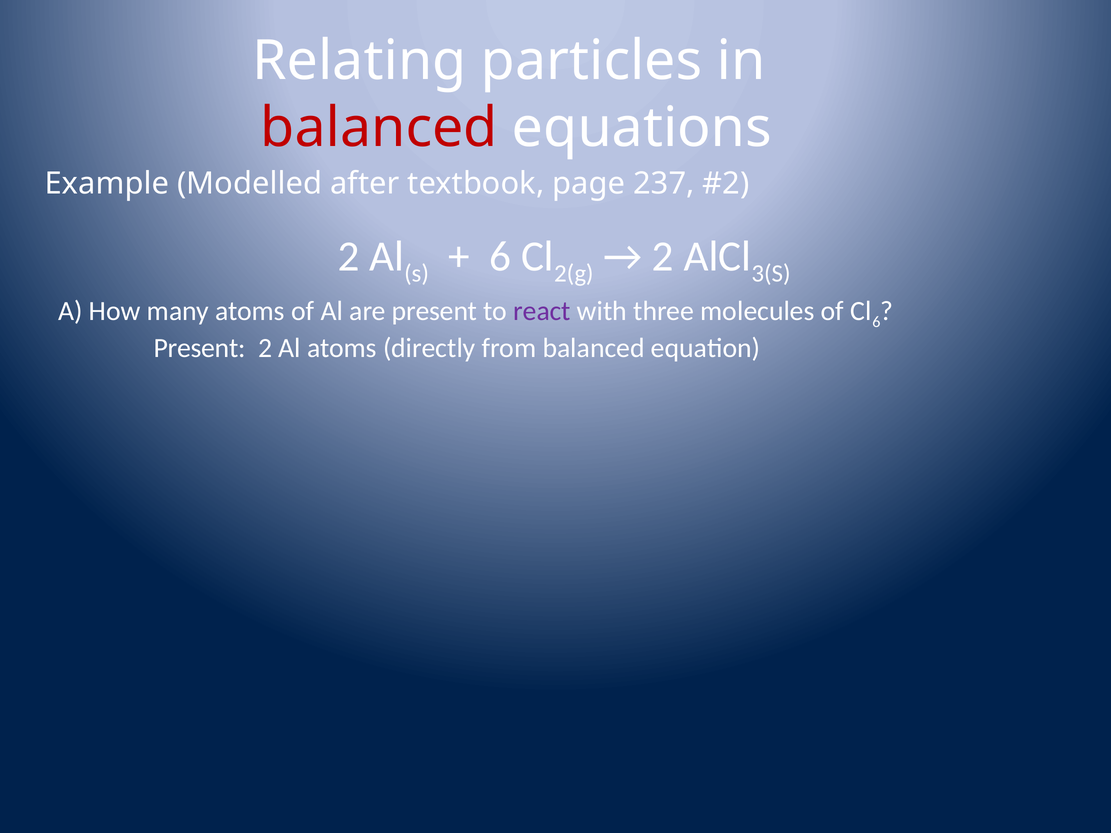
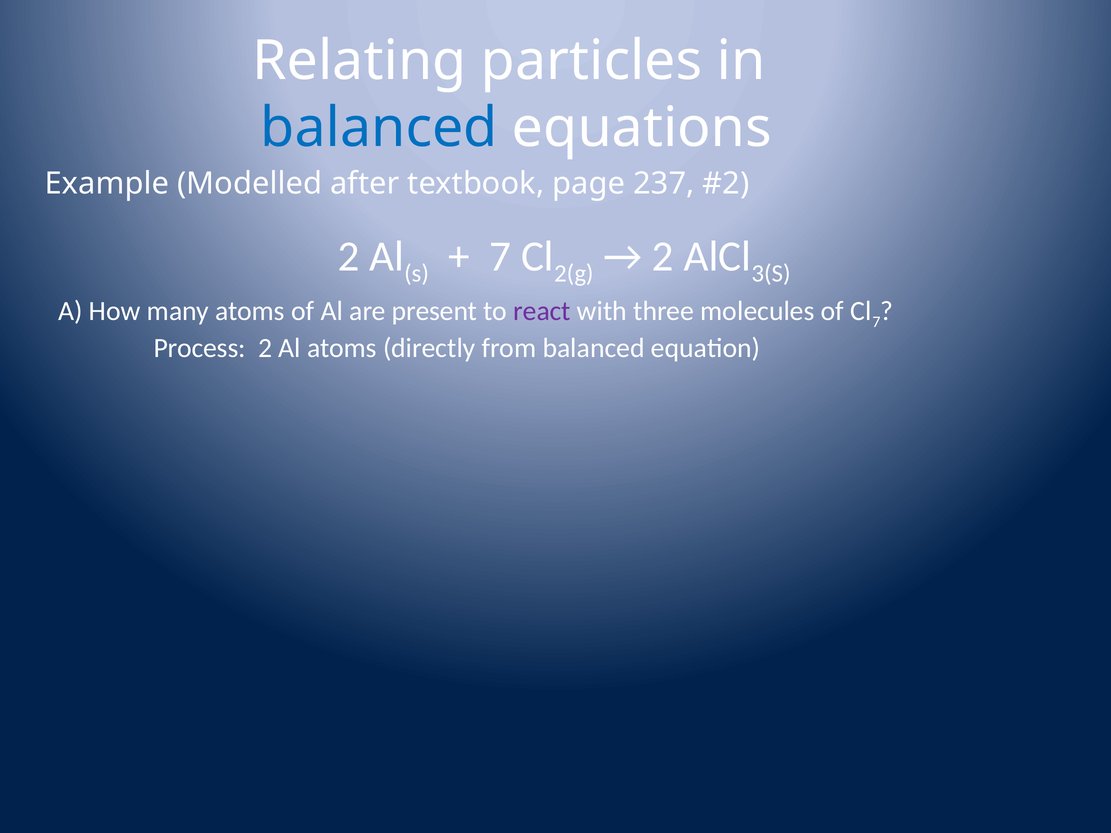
balanced at (379, 128) colour: red -> blue
6 at (500, 257): 6 -> 7
6 at (876, 322): 6 -> 7
Present at (200, 348): Present -> Process
